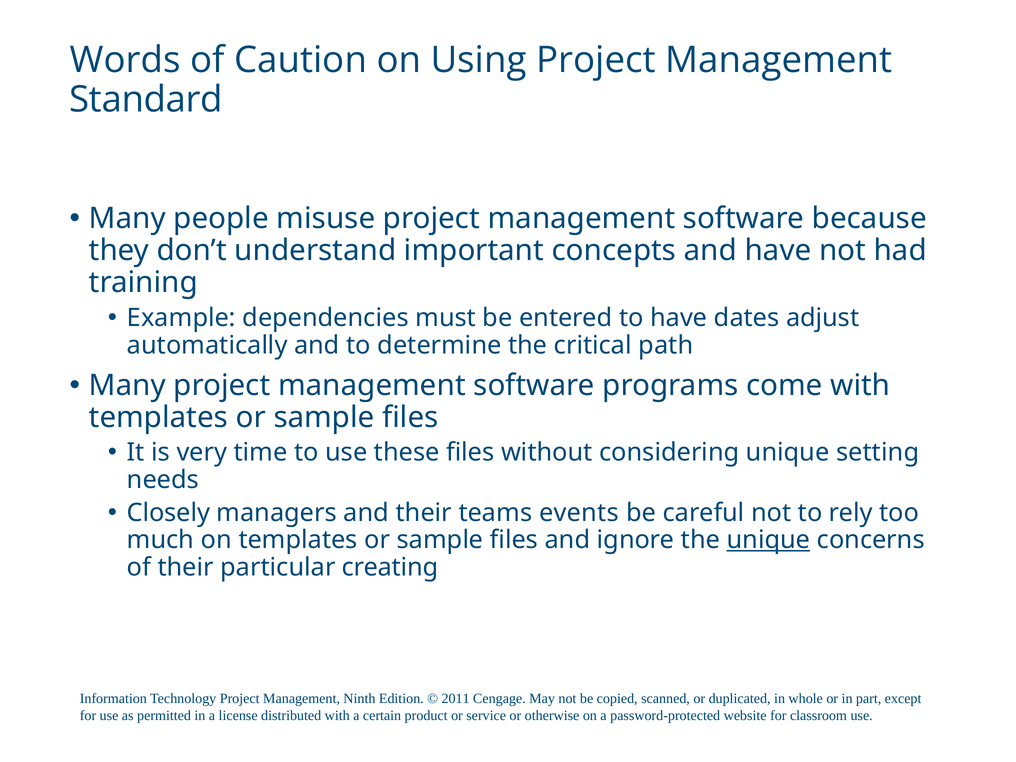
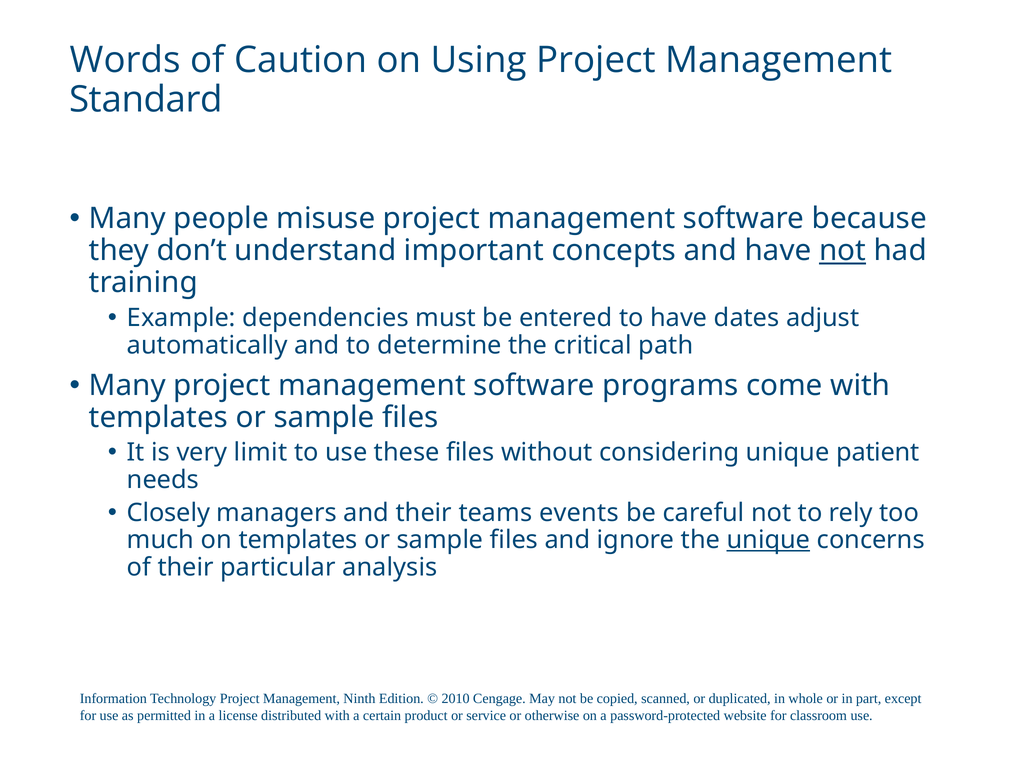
not at (842, 251) underline: none -> present
time: time -> limit
setting: setting -> patient
creating: creating -> analysis
2011: 2011 -> 2010
